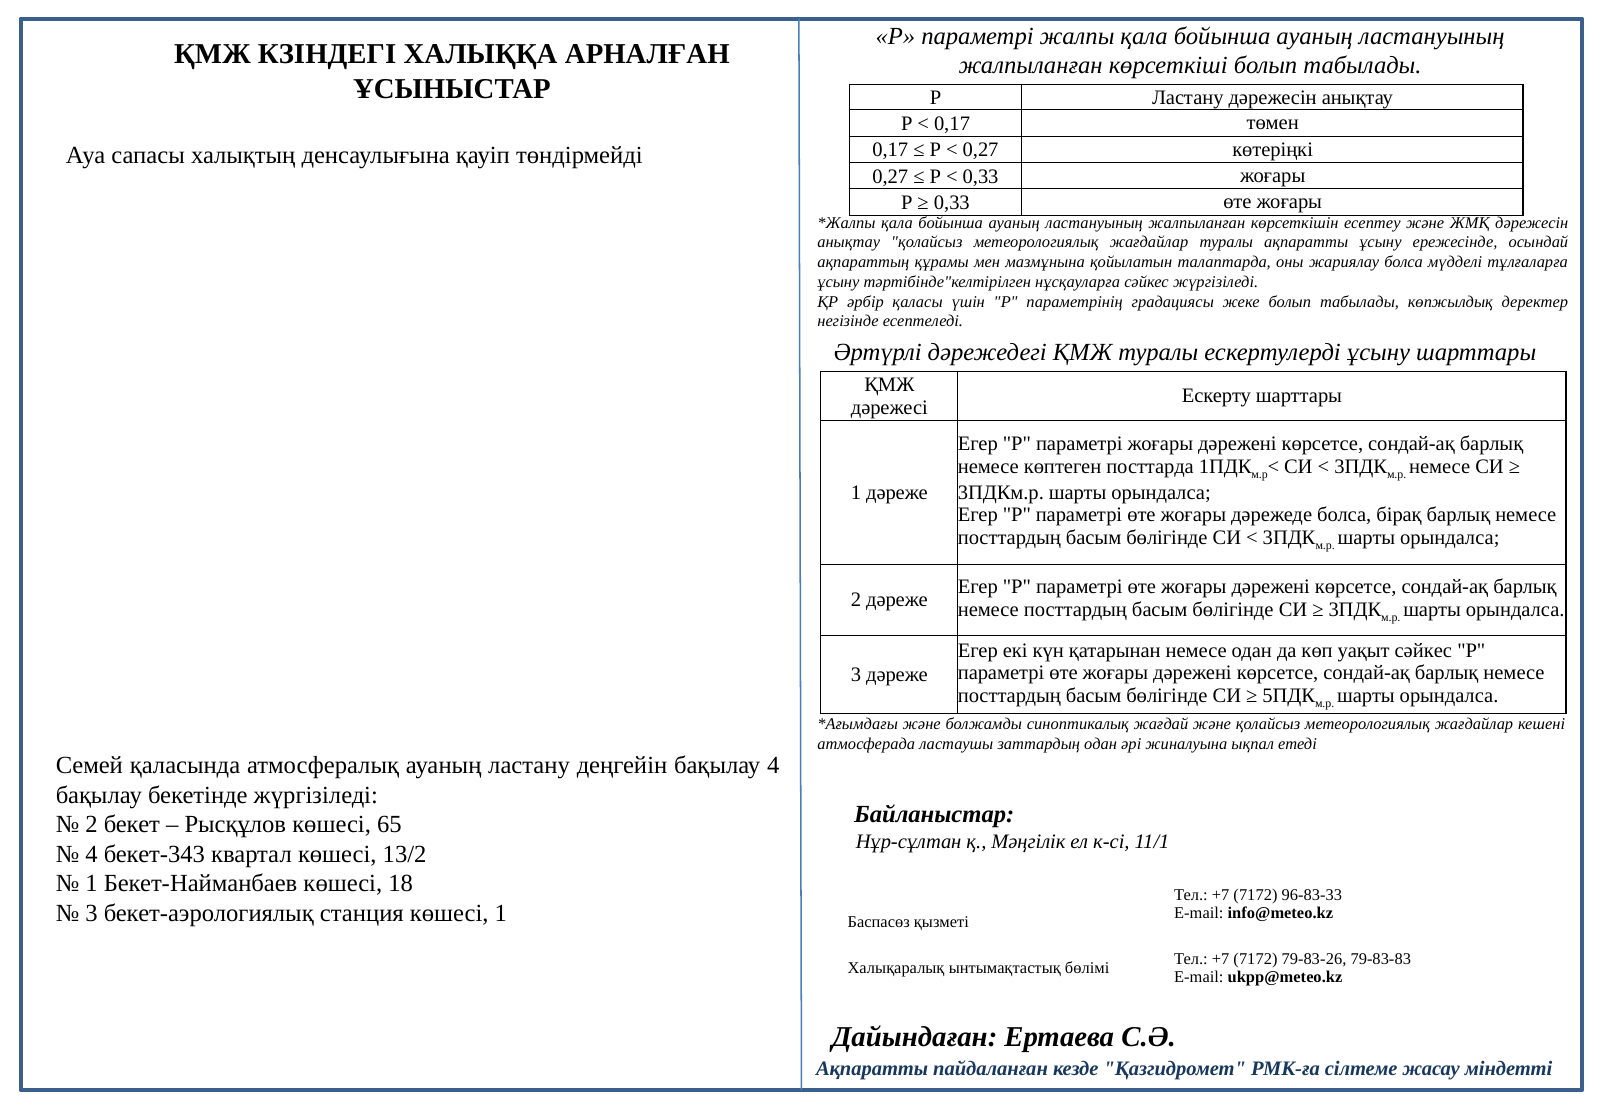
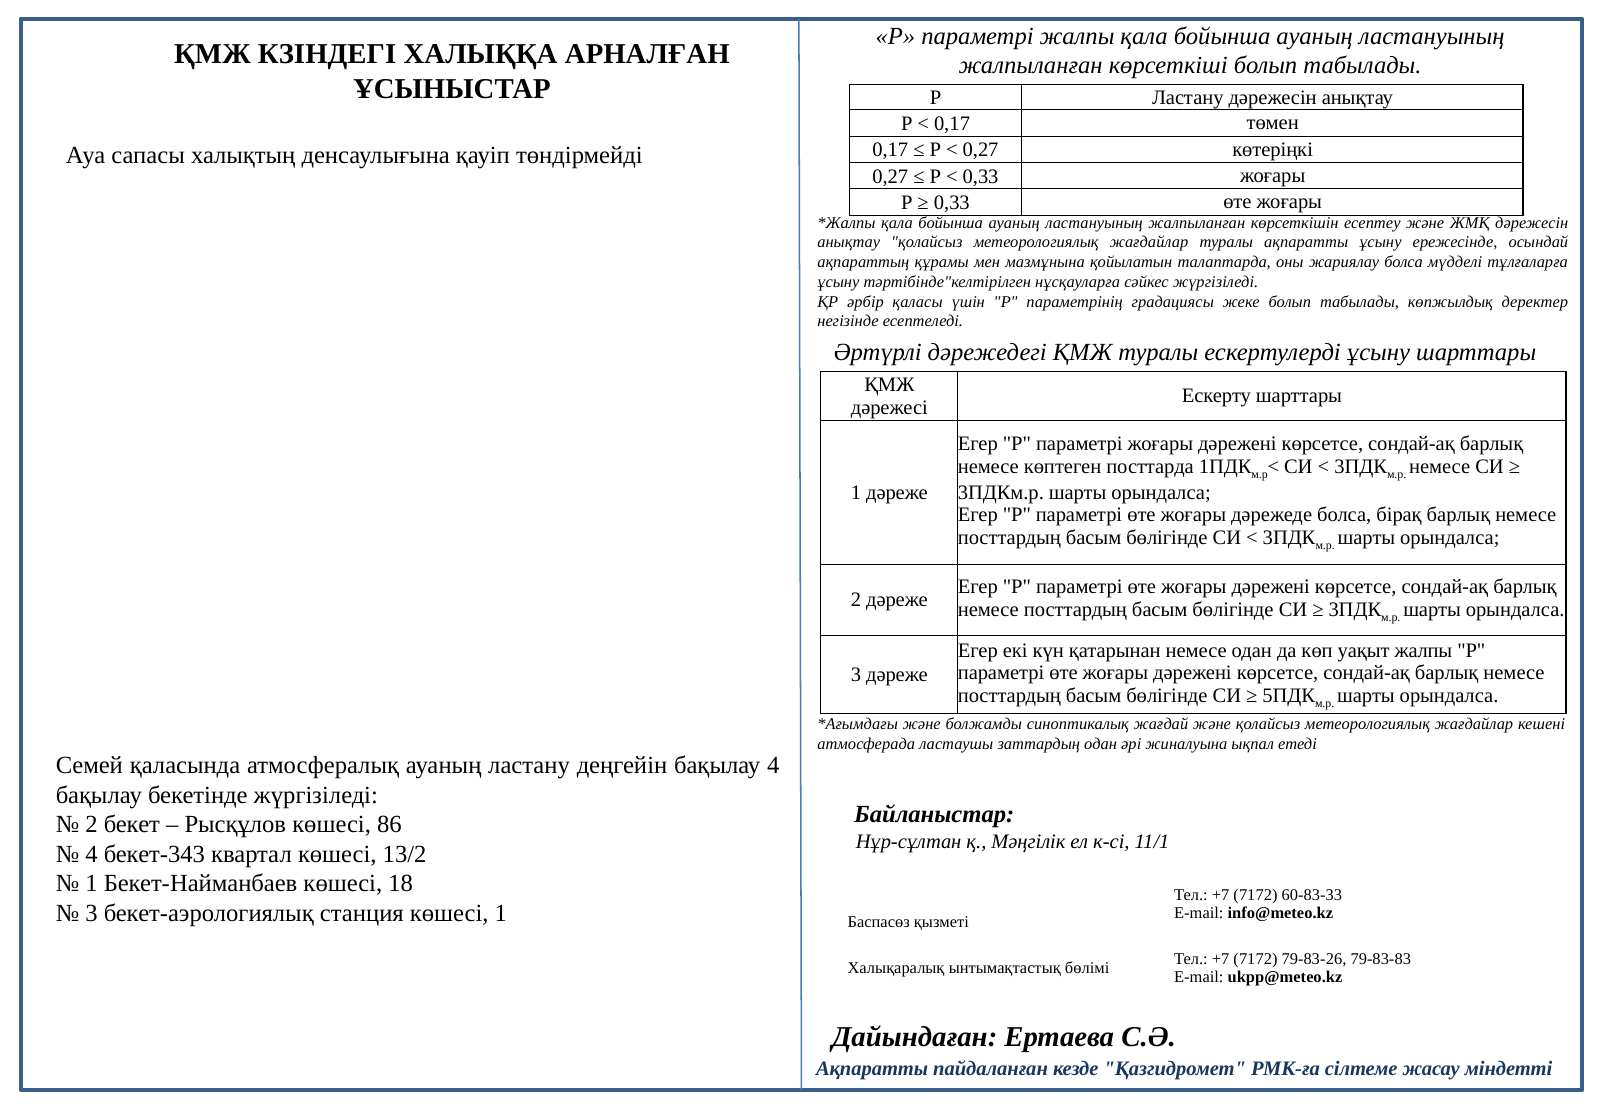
уақыт сәйкес: сәйкес -> жалпы
65: 65 -> 86
96-83-33: 96-83-33 -> 60-83-33
